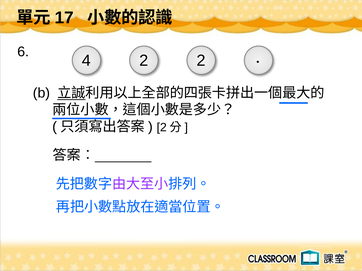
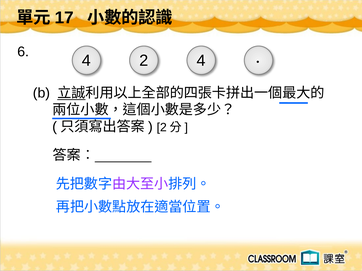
2 2: 2 -> 4
